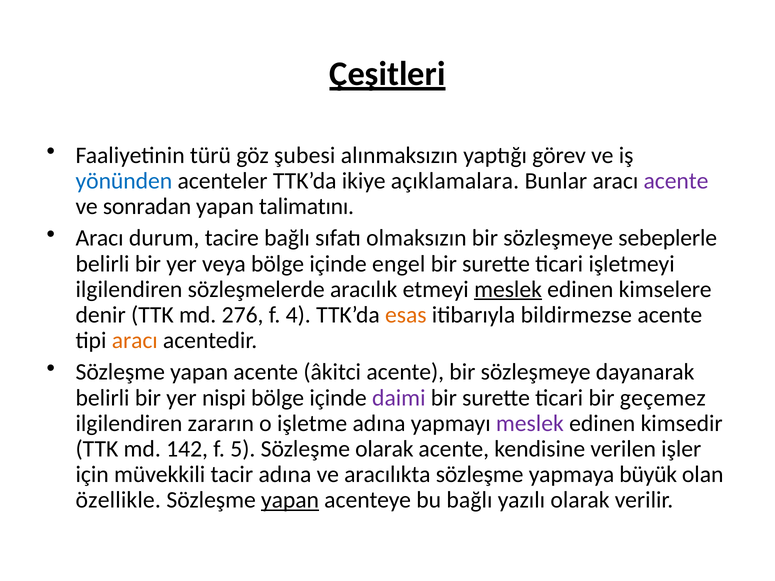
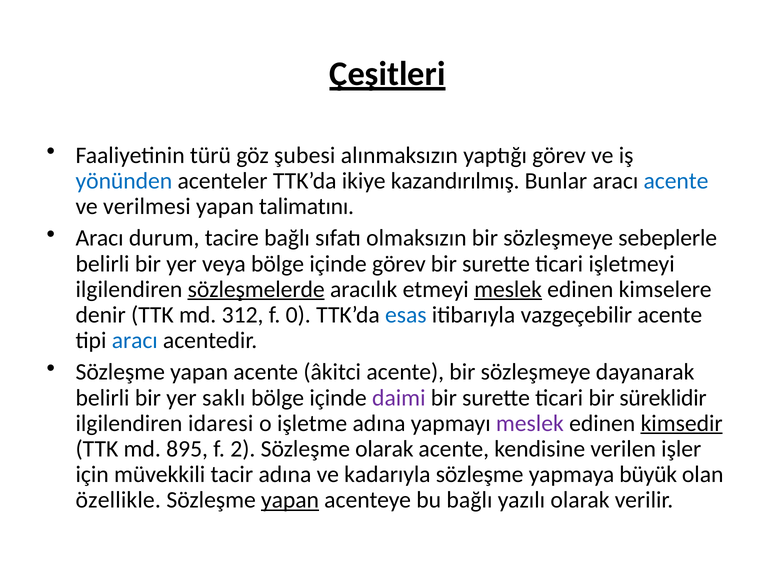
açıklamalara: açıklamalara -> kazandırılmış
acente at (676, 181) colour: purple -> blue
sonradan: sonradan -> verilmesi
içinde engel: engel -> görev
sözleşmelerde underline: none -> present
276: 276 -> 312
4: 4 -> 0
esas colour: orange -> blue
bildirmezse: bildirmezse -> vazgeçebilir
aracı at (135, 341) colour: orange -> blue
nispi: nispi -> saklı
geçemez: geçemez -> süreklidir
zararın: zararın -> idaresi
kimsedir underline: none -> present
142: 142 -> 895
5: 5 -> 2
aracılıkta: aracılıkta -> kadarıyla
